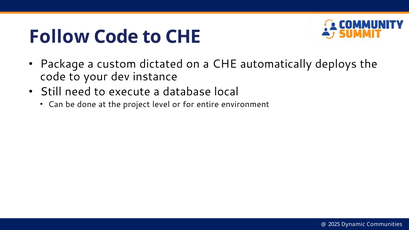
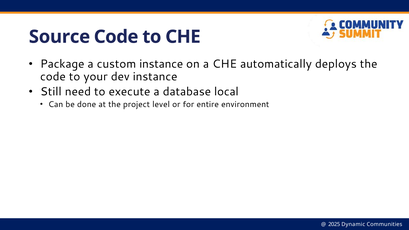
Follow: Follow -> Source
custom dictated: dictated -> instance
